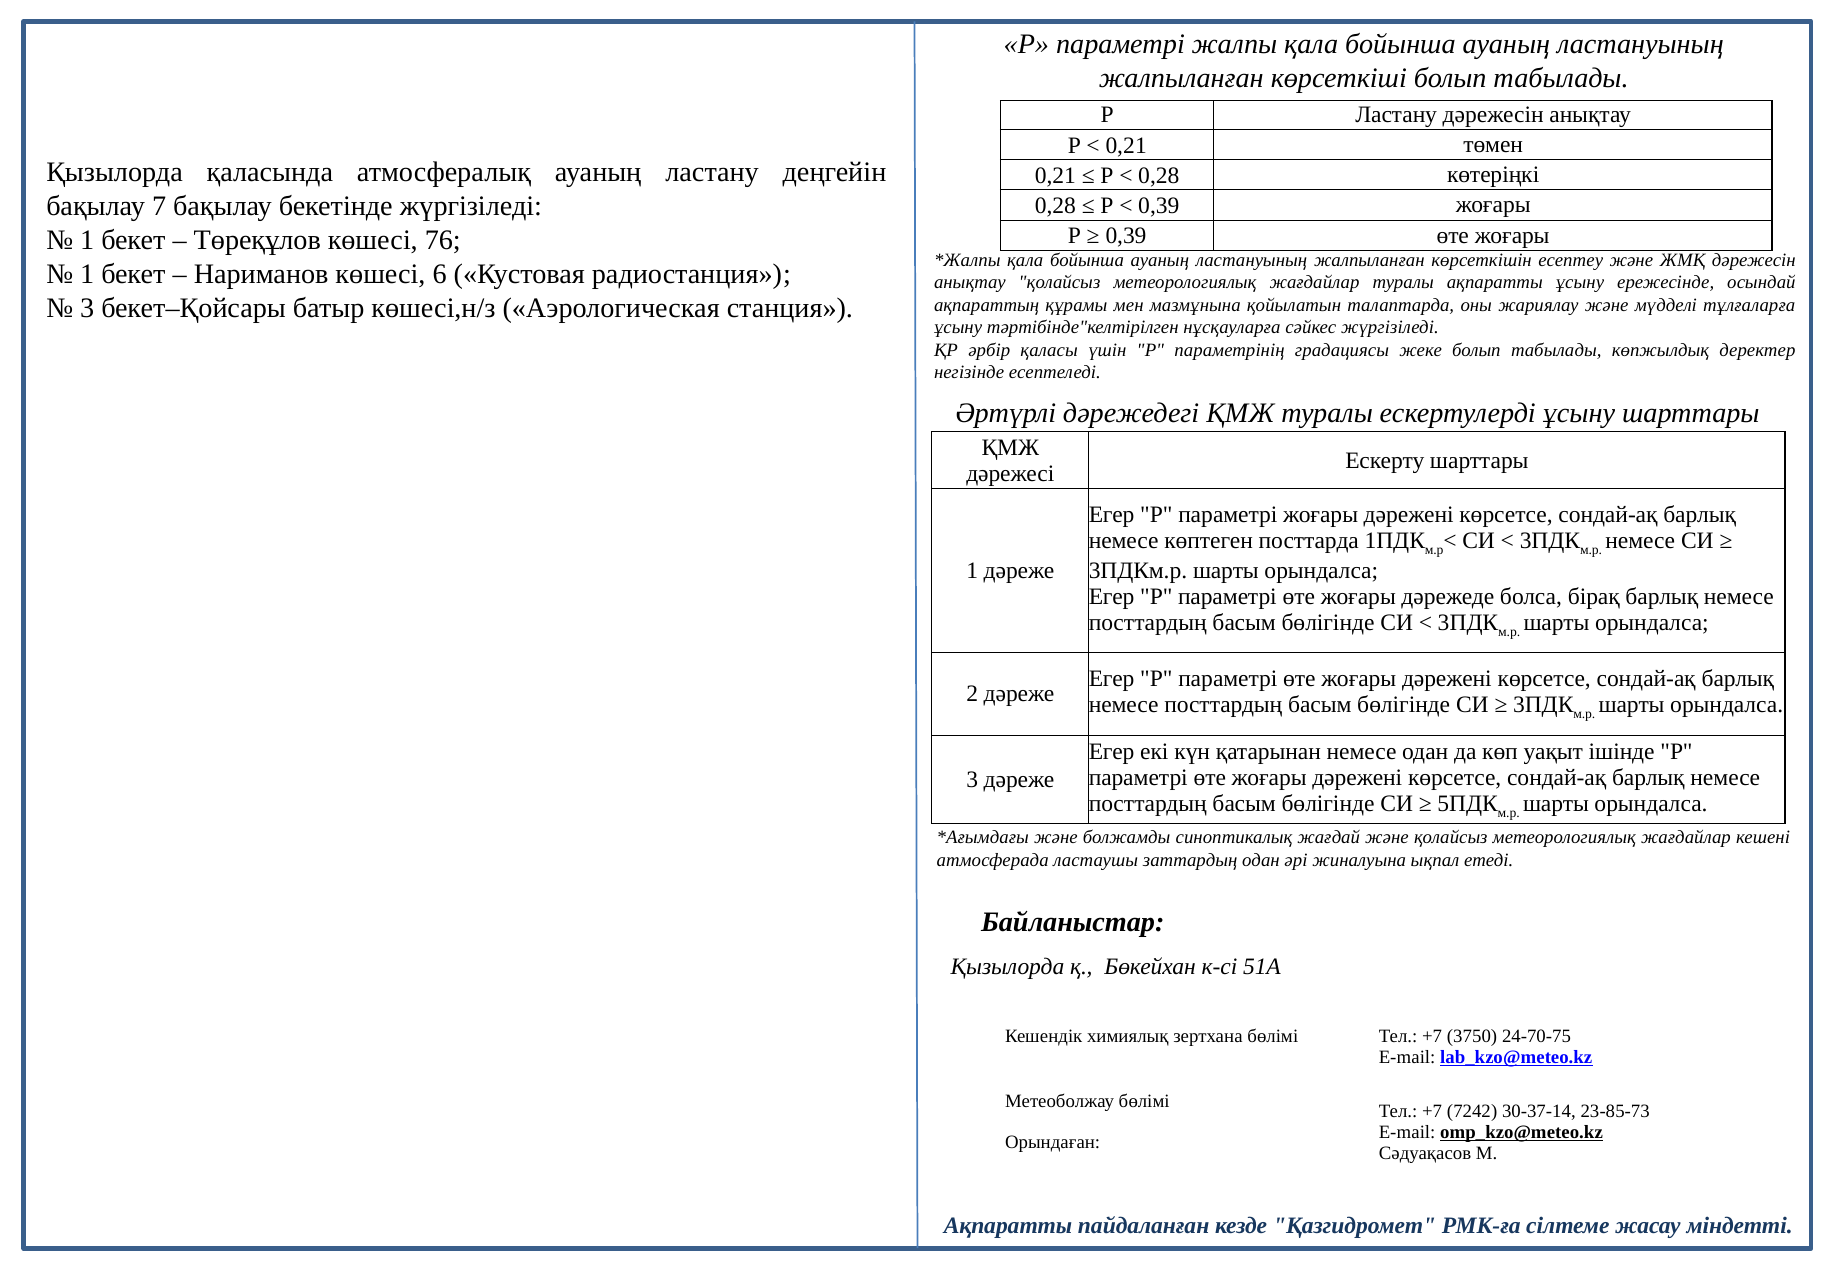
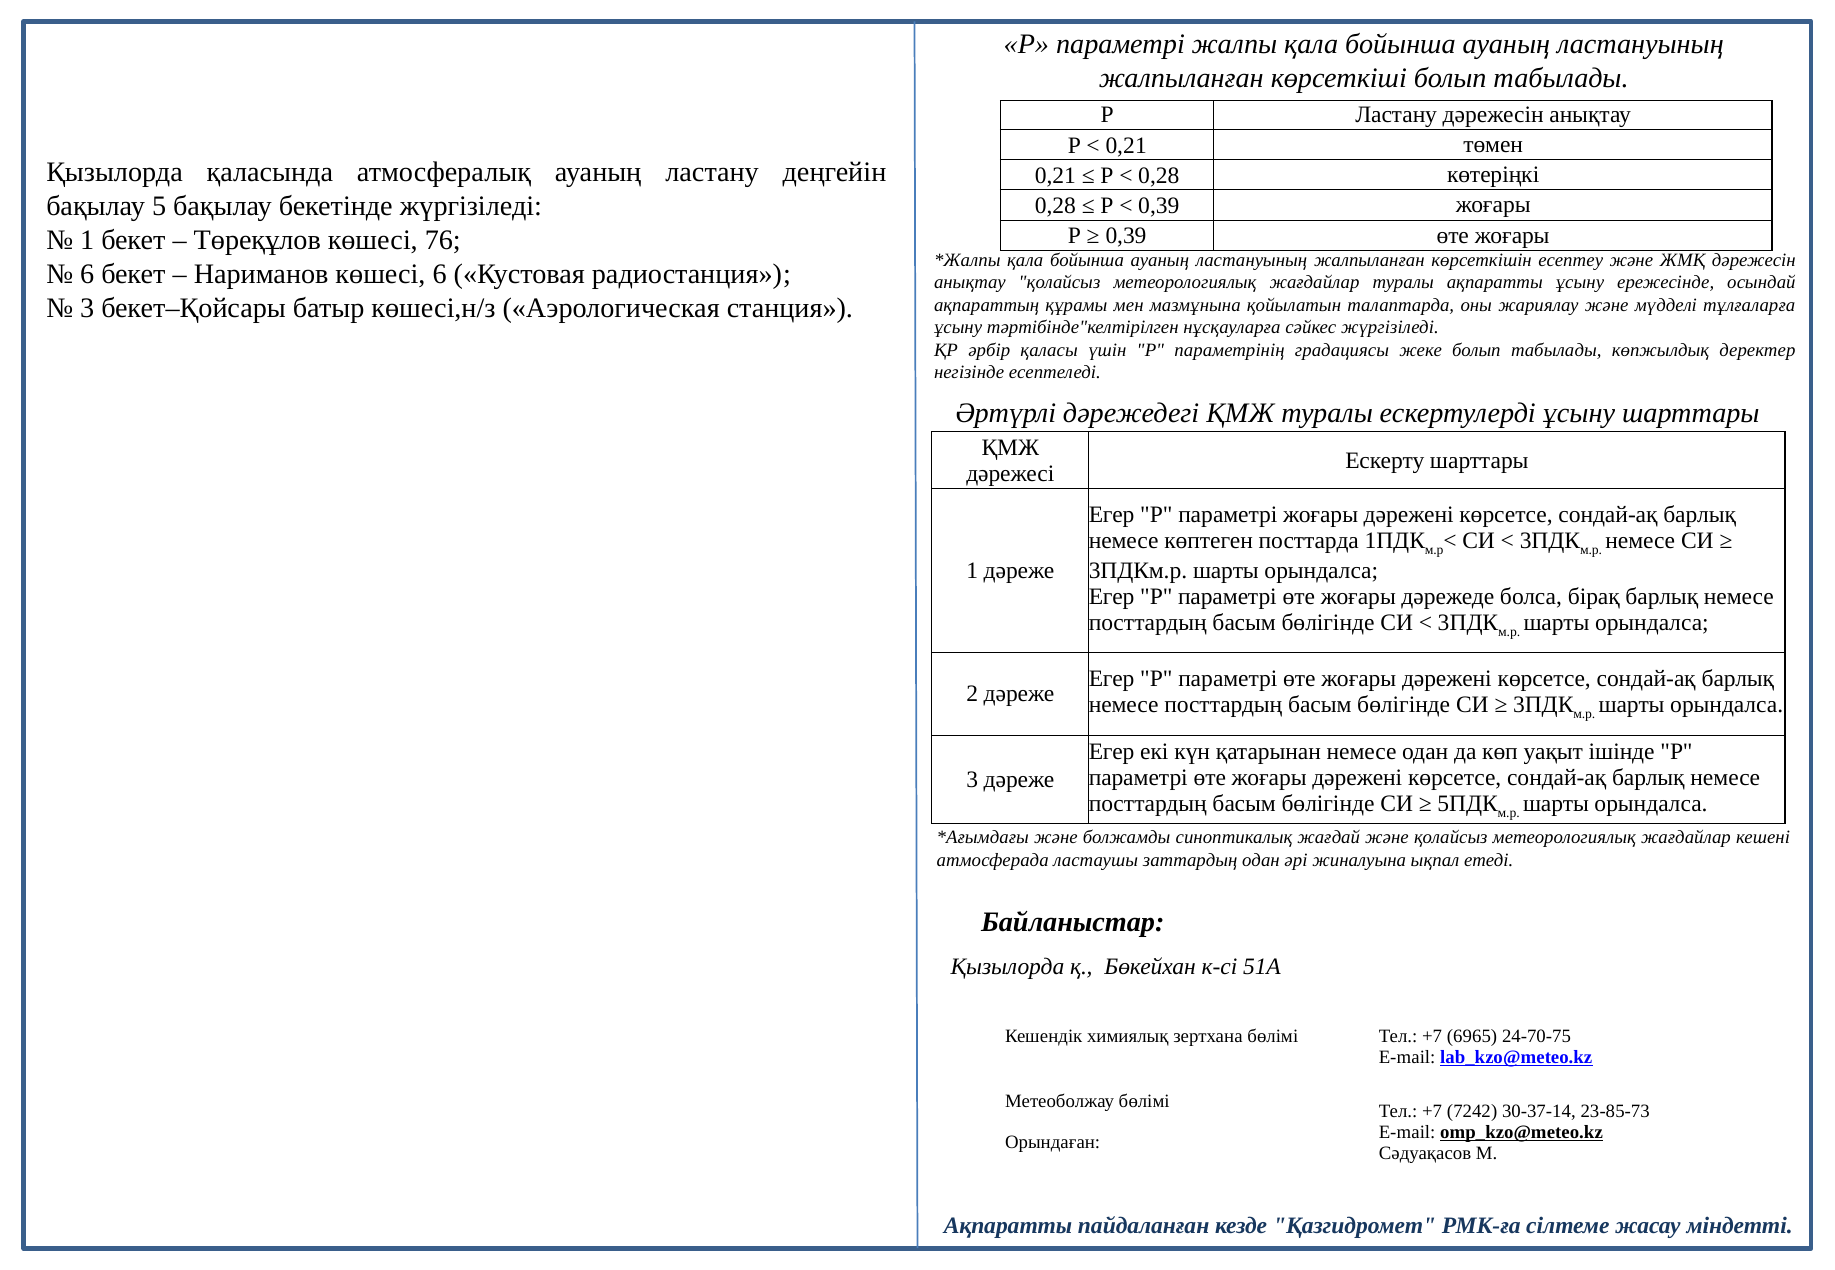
7: 7 -> 5
1 at (87, 274): 1 -> 6
3750: 3750 -> 6965
